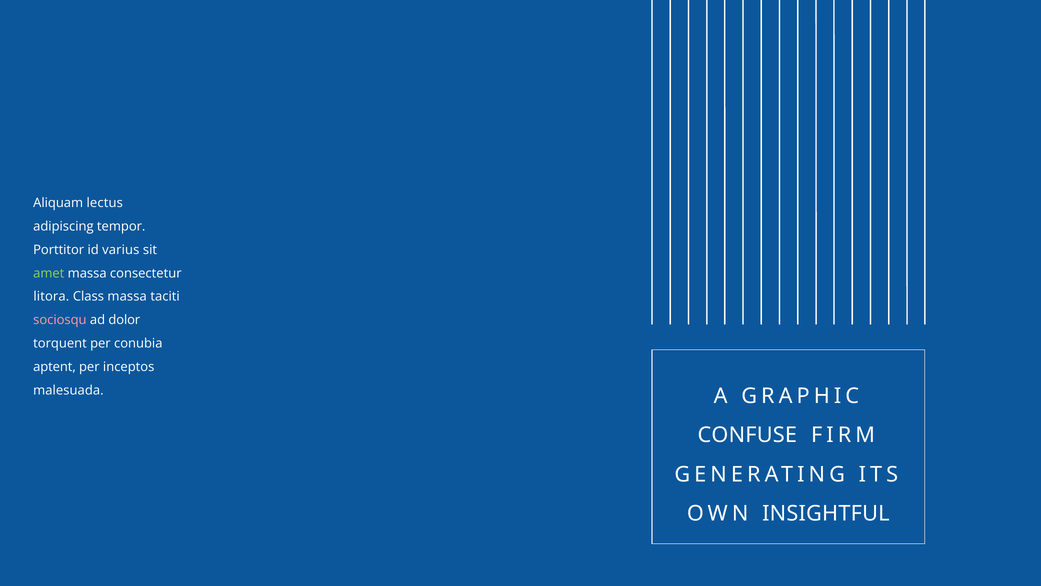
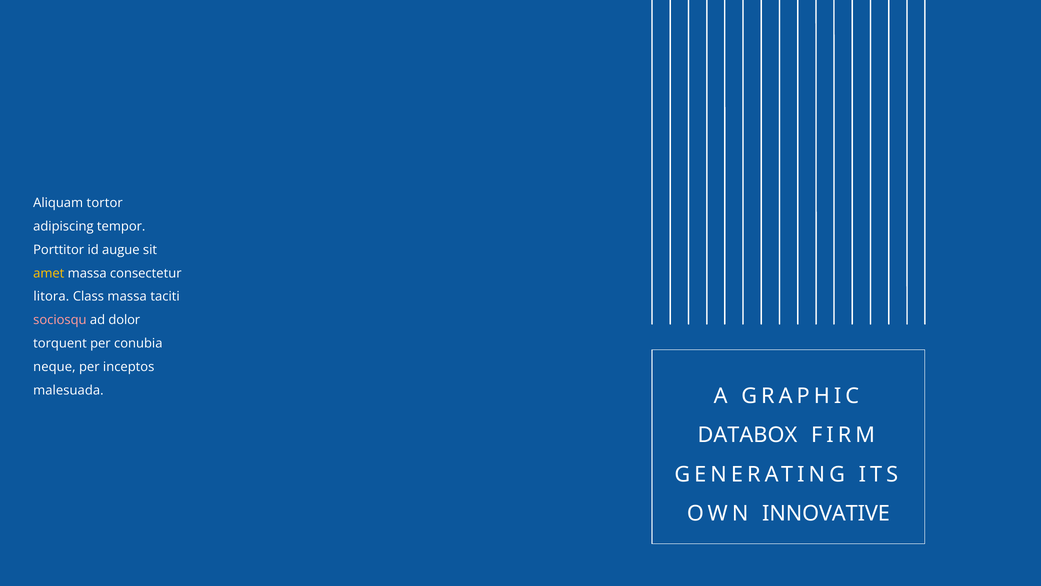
lectus: lectus -> tortor
varius: varius -> augue
amet colour: light green -> yellow
aptent: aptent -> neque
CONFUSE: CONFUSE -> DATABOX
INSIGHTFUL: INSIGHTFUL -> INNOVATIVE
